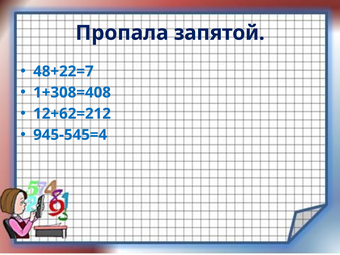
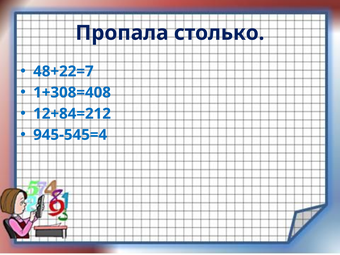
запятой: запятой -> столько
12+62=212: 12+62=212 -> 12+84=212
